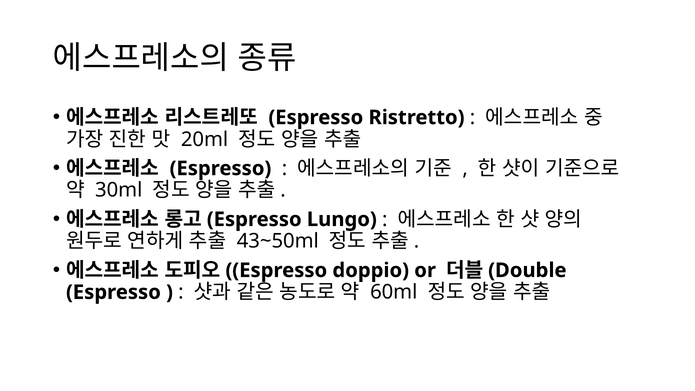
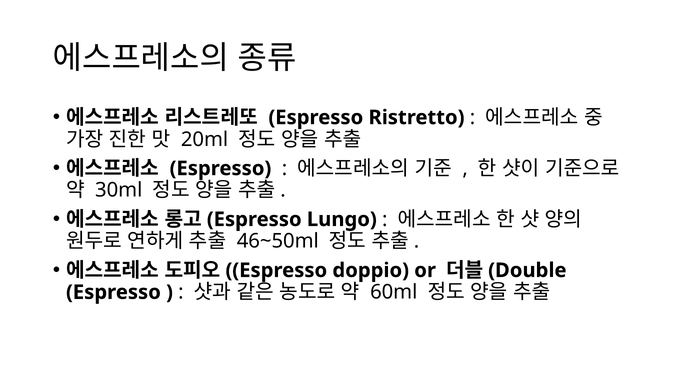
43~50ml: 43~50ml -> 46~50ml
